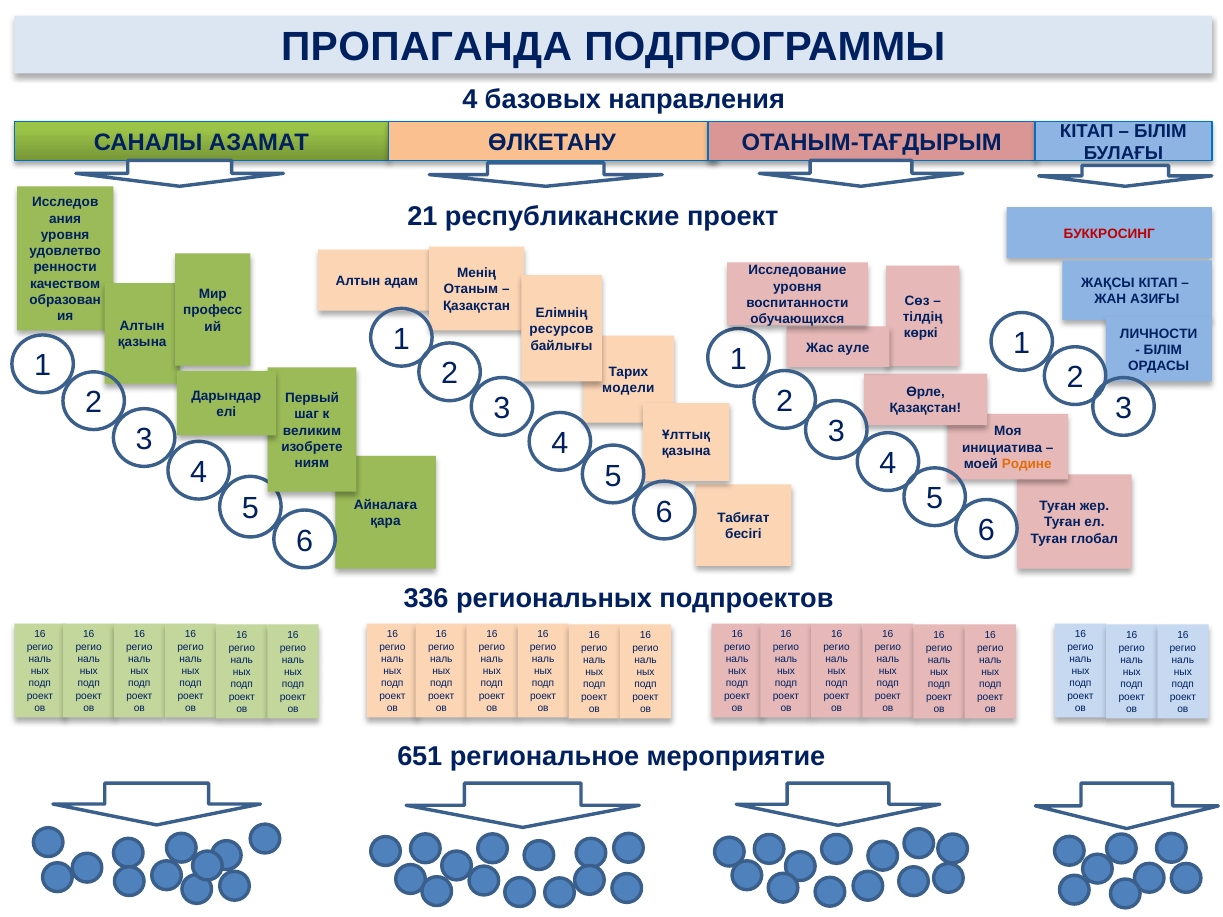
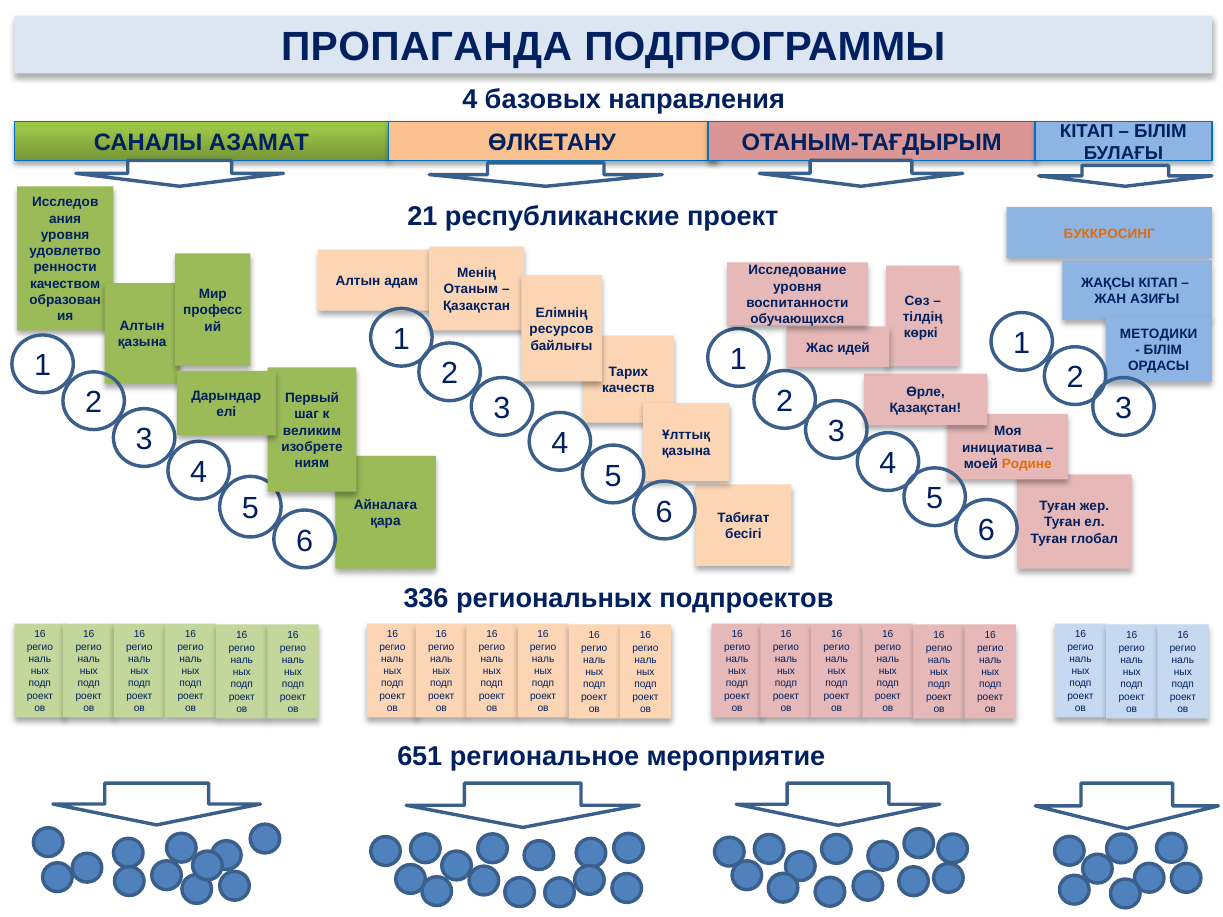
БУККРОСИНГ colour: red -> orange
ЛИЧНОСТИ: ЛИЧНОСТИ -> МЕТОДИКИ
ауле: ауле -> идей
модели: модели -> качеств
